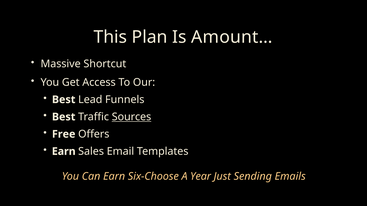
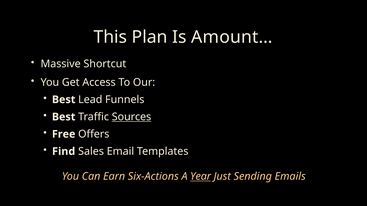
Earn at (64, 152): Earn -> Find
Six-Choose: Six-Choose -> Six-Actions
Year underline: none -> present
